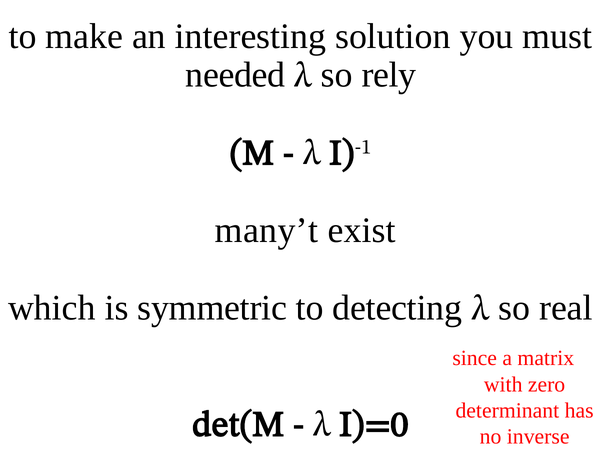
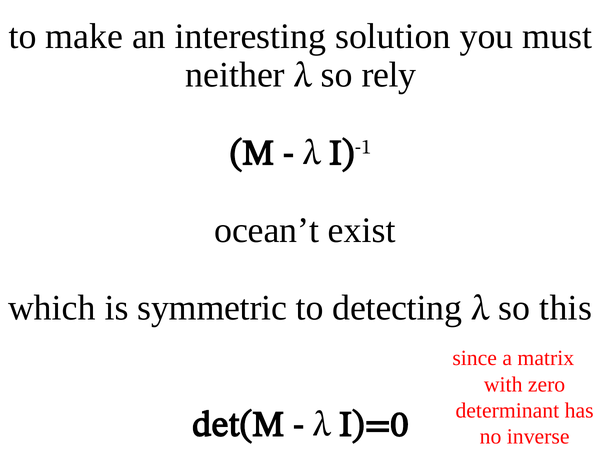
needed: needed -> neither
many’t: many’t -> ocean’t
real: real -> this
